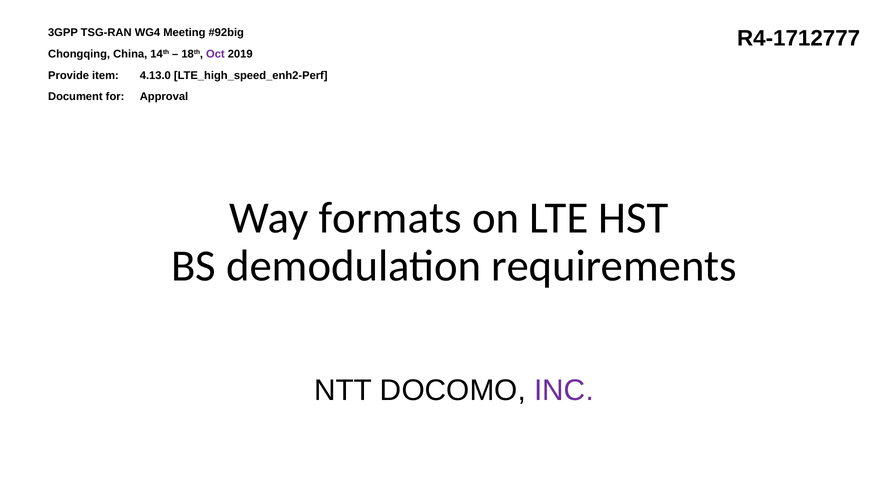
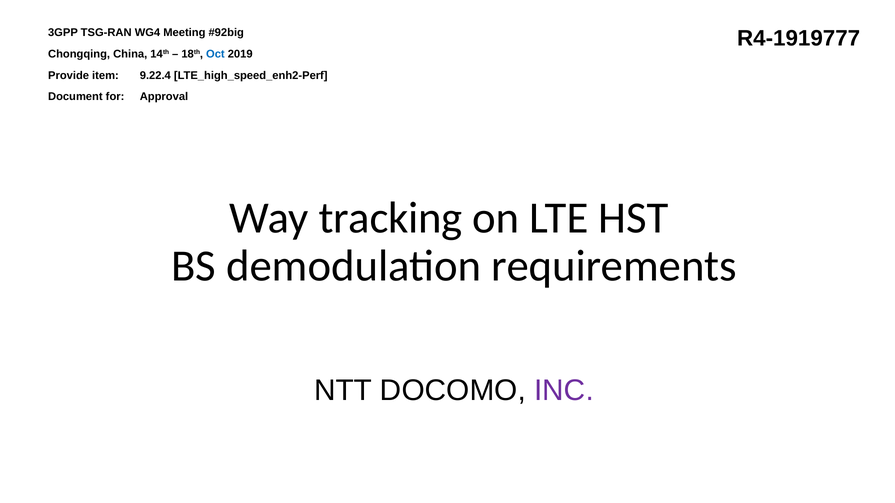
R4-1712777: R4-1712777 -> R4-1919777
Oct colour: purple -> blue
4.13.0: 4.13.0 -> 9.22.4
formats: formats -> tracking
